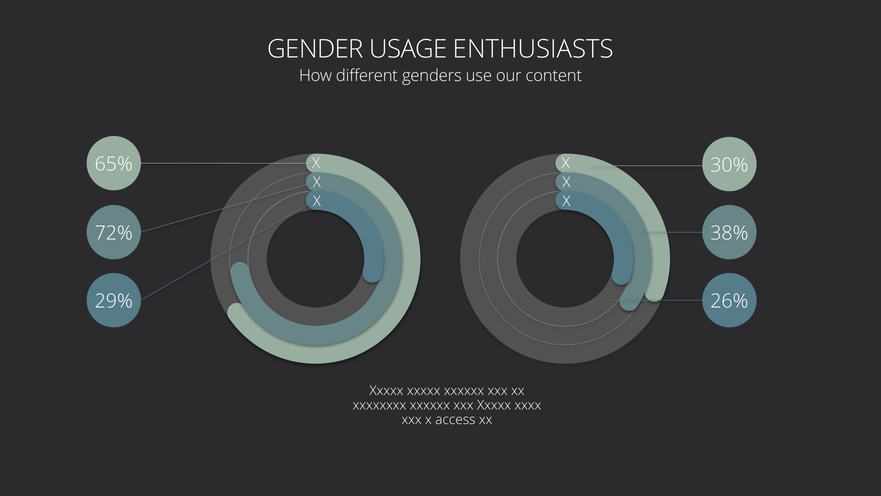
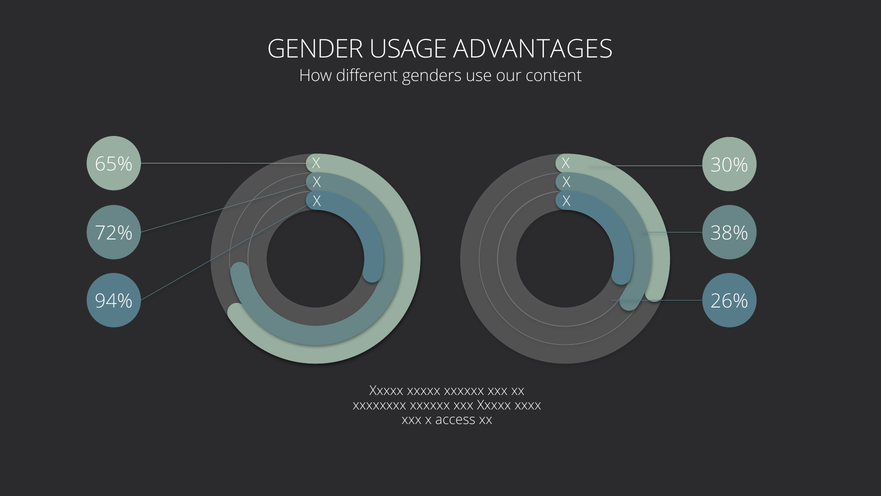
ENTHUSIASTS: ENTHUSIASTS -> ADVANTAGES
29%: 29% -> 94%
